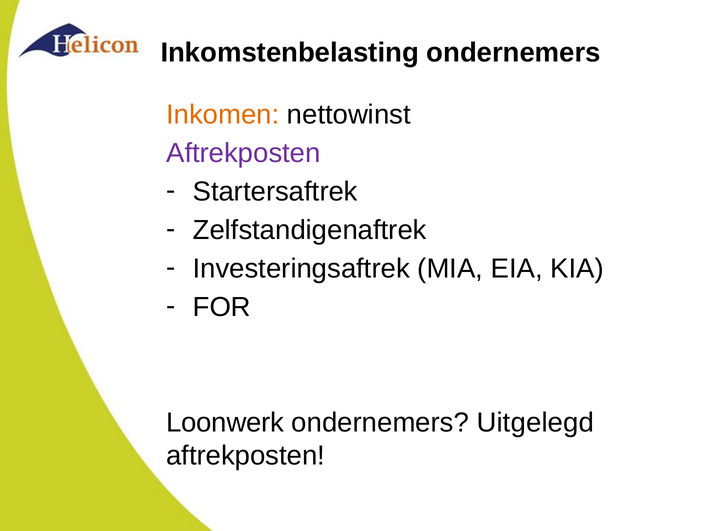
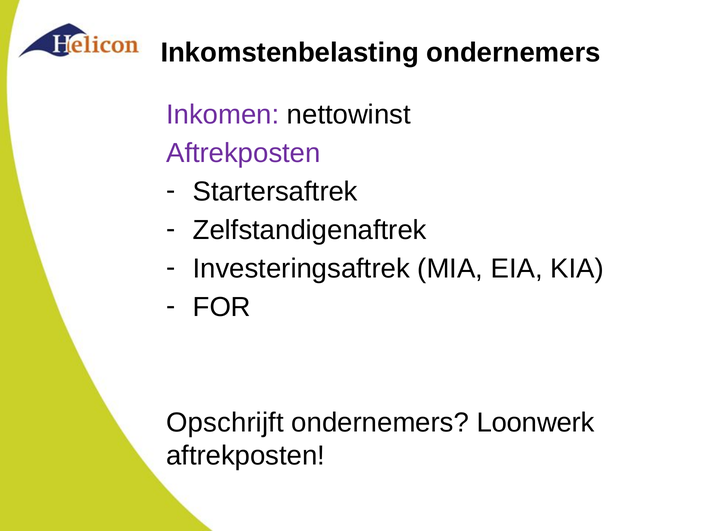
Inkomen colour: orange -> purple
Loonwerk: Loonwerk -> Opschrijft
Uitgelegd: Uitgelegd -> Loonwerk
